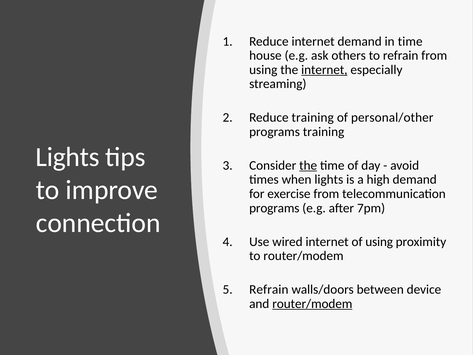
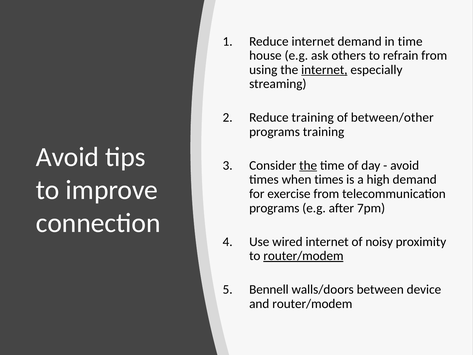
personal/other: personal/other -> between/other
Lights at (68, 157): Lights -> Avoid
when lights: lights -> times
of using: using -> noisy
router/modem at (303, 256) underline: none -> present
Refrain at (269, 289): Refrain -> Bennell
router/modem at (312, 304) underline: present -> none
